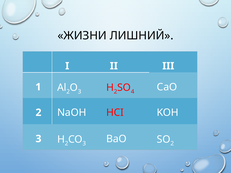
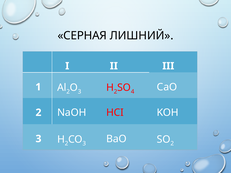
ЖИЗНИ: ЖИЗНИ -> СЕРНАЯ
